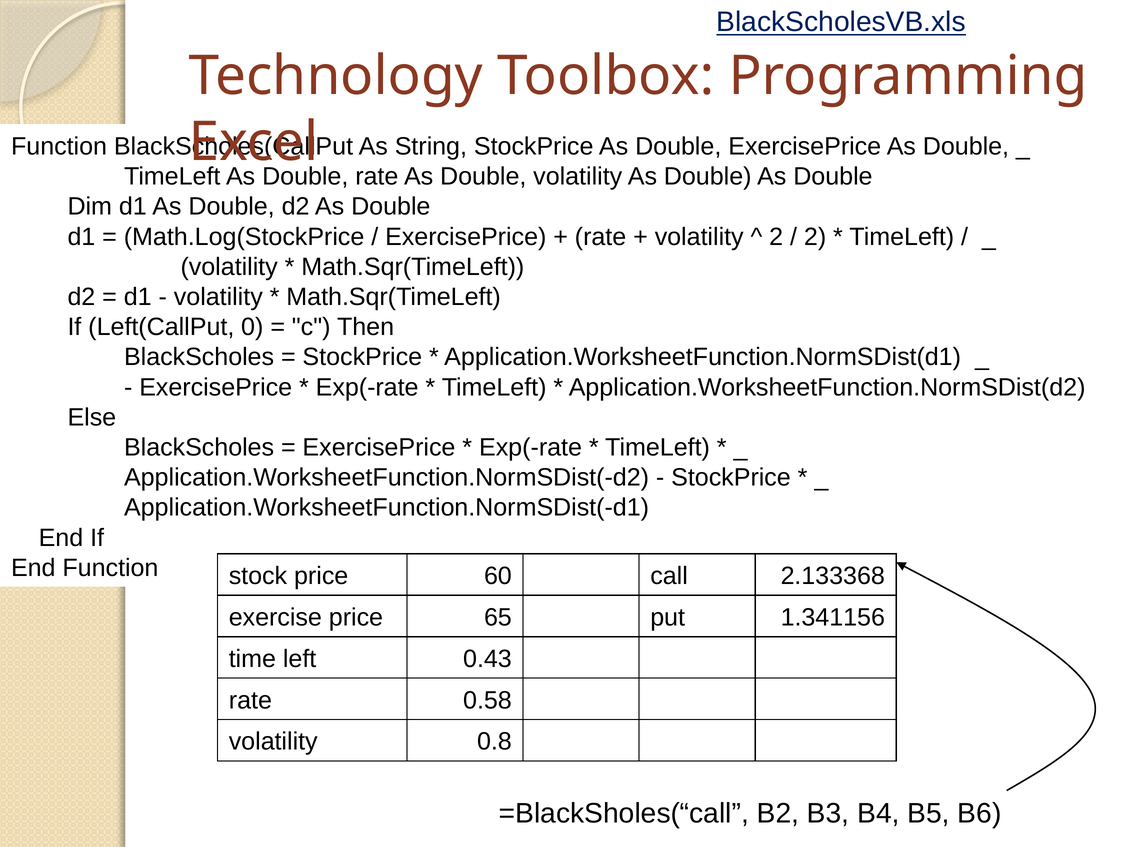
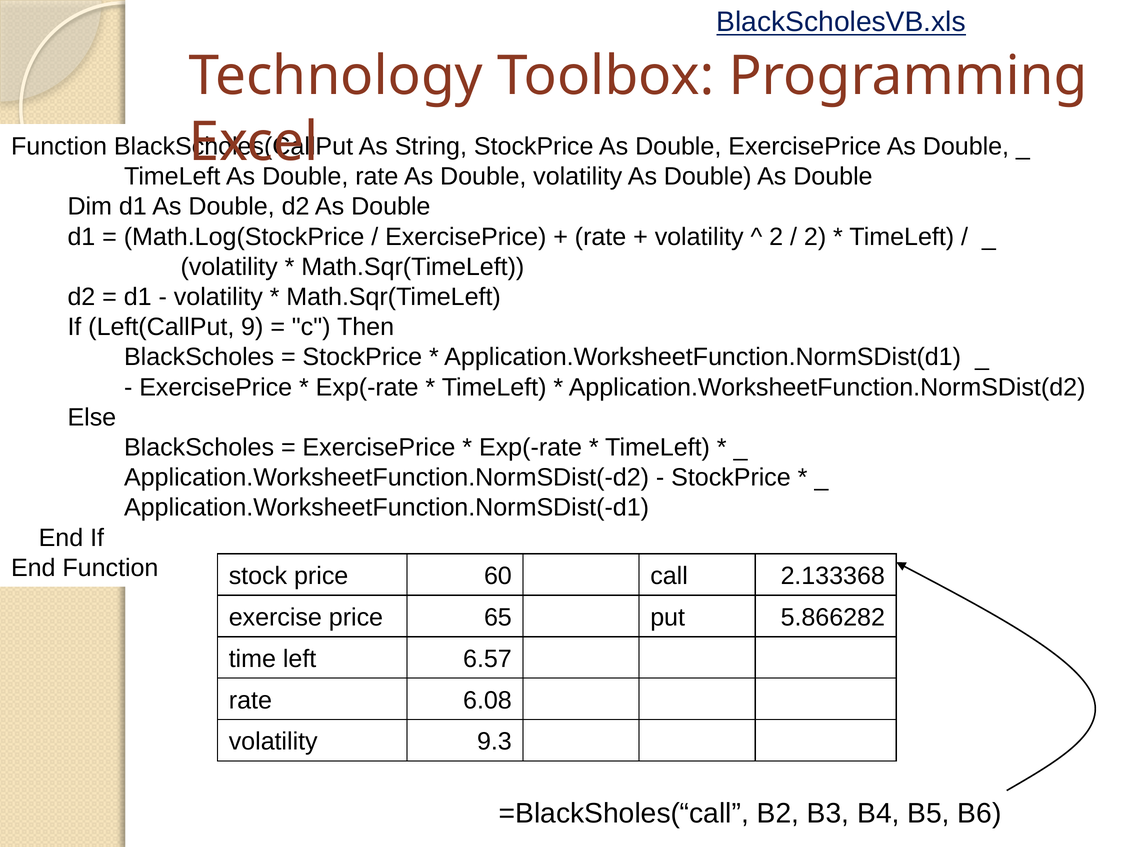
0: 0 -> 9
1.341156: 1.341156 -> 5.866282
0.43: 0.43 -> 6.57
0.58: 0.58 -> 6.08
0.8: 0.8 -> 9.3
